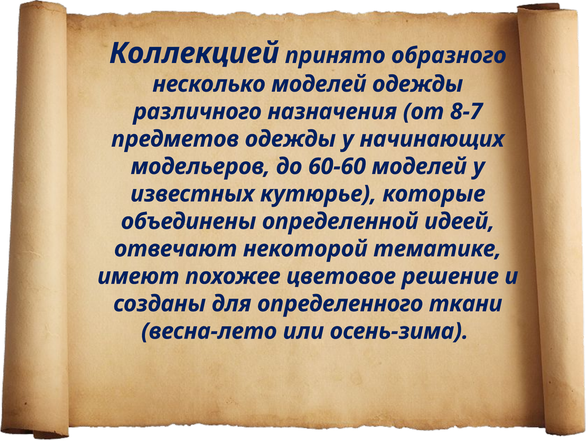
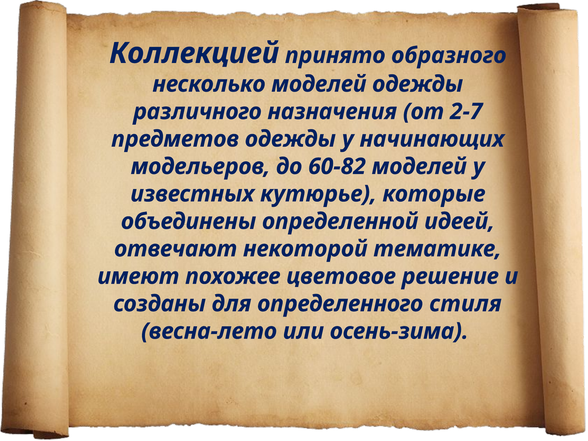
8-7: 8-7 -> 2-7
60-60: 60-60 -> 60-82
ткани: ткани -> стиля
